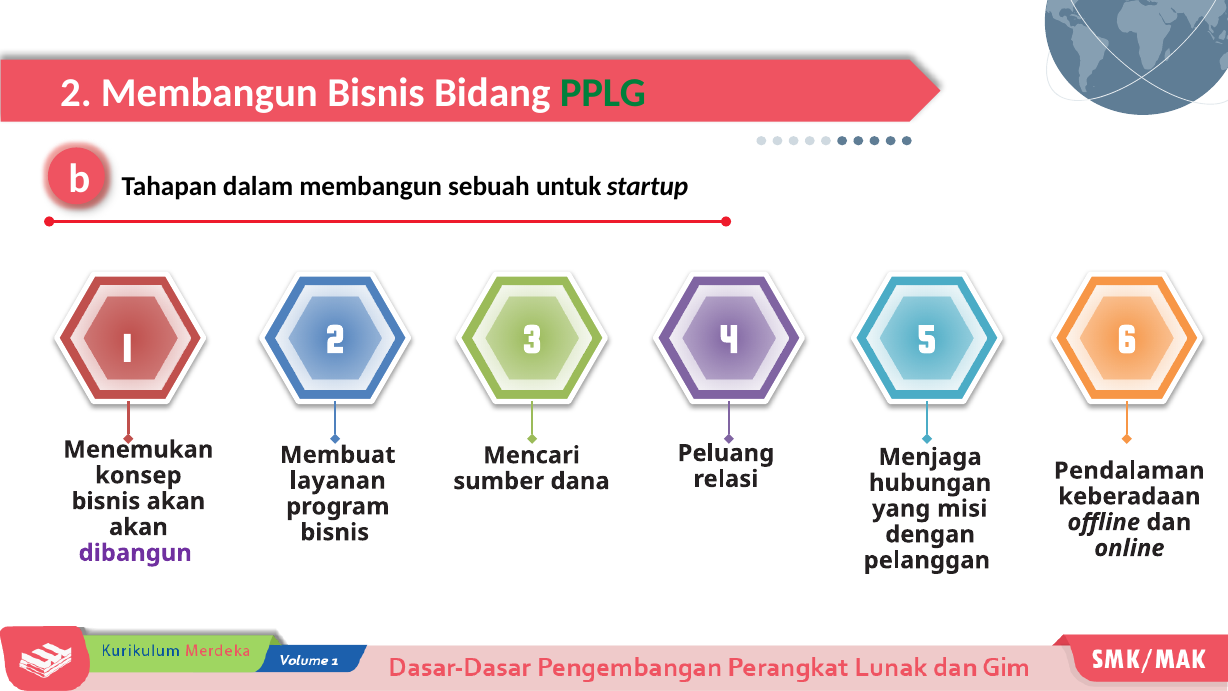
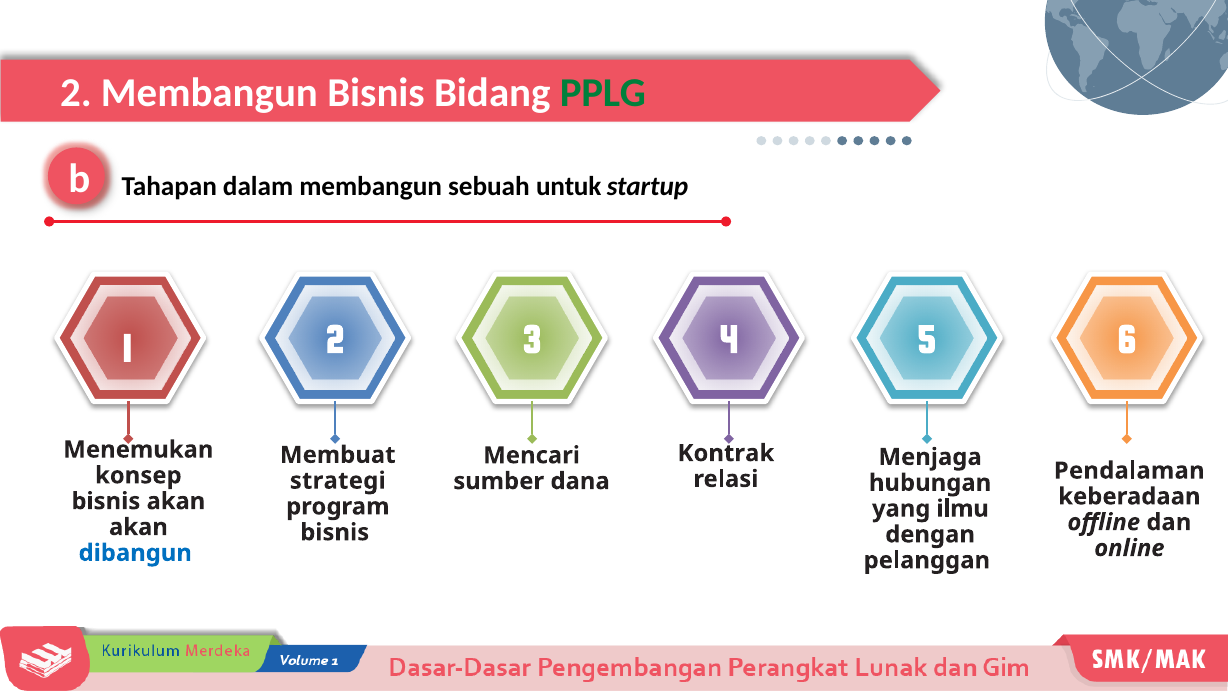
Peluang: Peluang -> Kontrak
layanan: layanan -> strategi
misi: misi -> ilmu
dibangun colour: purple -> blue
